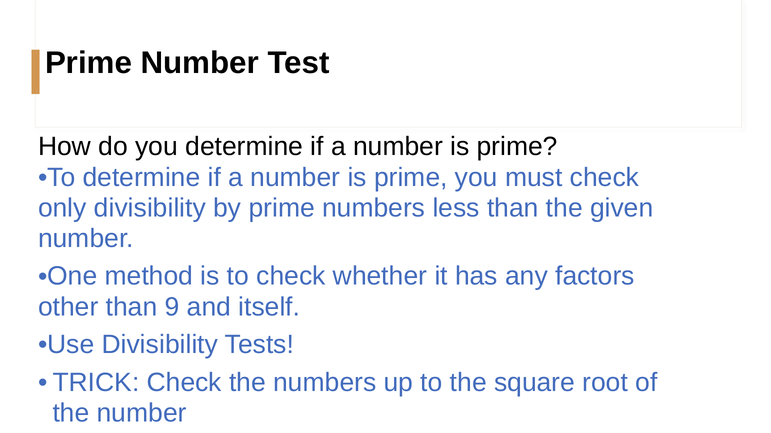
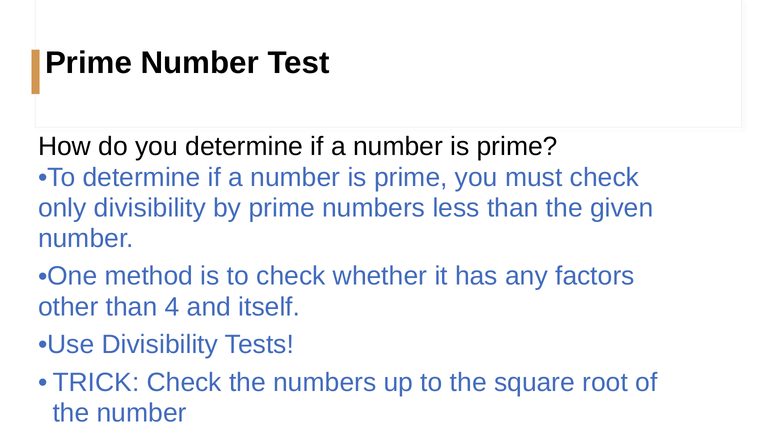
9: 9 -> 4
